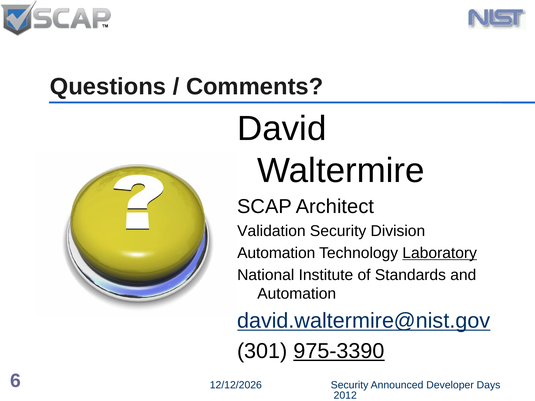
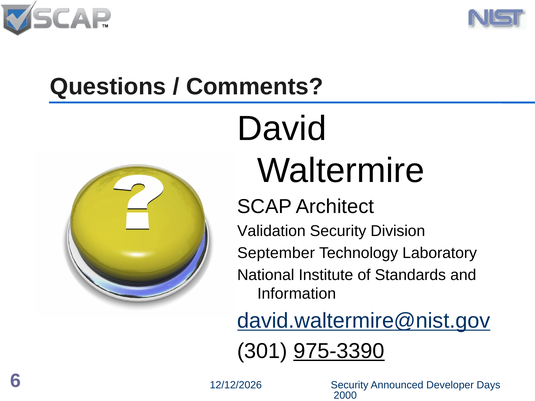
Automation at (276, 253): Automation -> September
Laboratory underline: present -> none
Automation at (297, 294): Automation -> Information
2012: 2012 -> 2000
